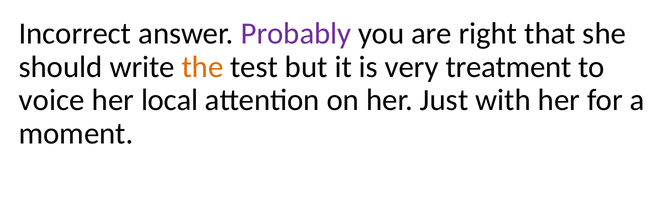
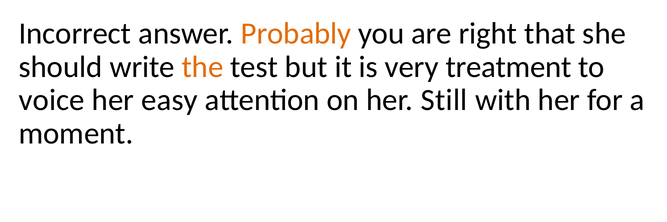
Probably colour: purple -> orange
local: local -> easy
Just: Just -> Still
